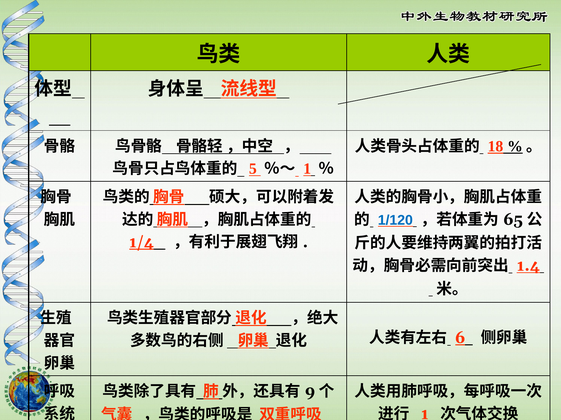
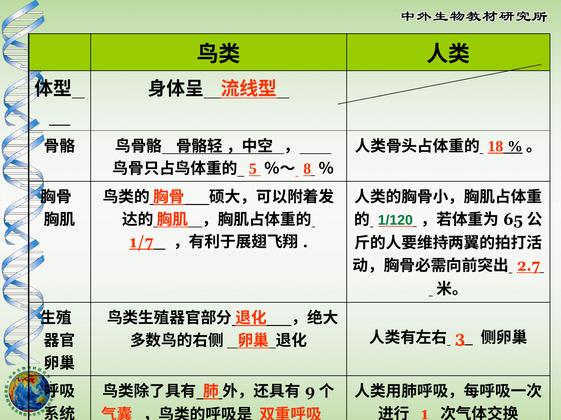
1 at (307, 169): 1 -> 8
1/120 colour: blue -> green
1/4: 1/4 -> 1/7
1.4: 1.4 -> 2.7
6: 6 -> 3
